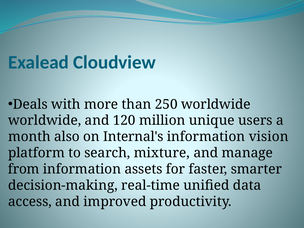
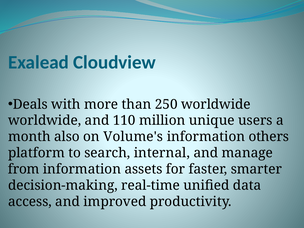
120: 120 -> 110
Internal's: Internal's -> Volume's
vision: vision -> others
mixture: mixture -> internal
